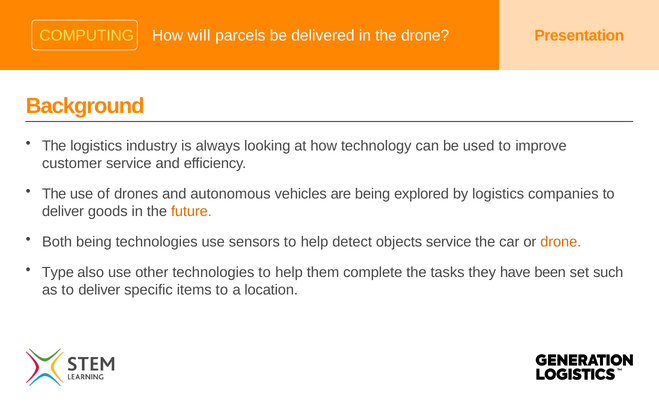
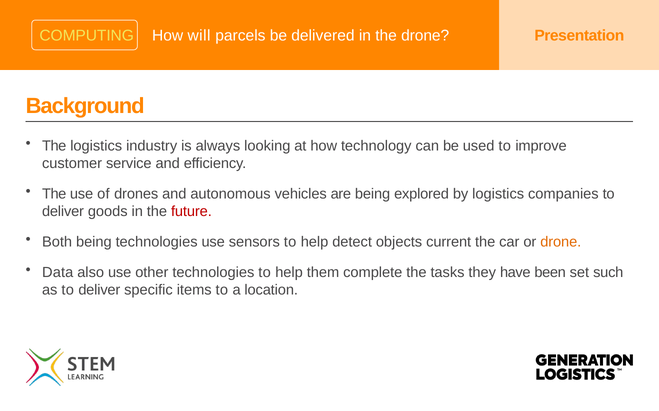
future colour: orange -> red
objects service: service -> current
Type: Type -> Data
